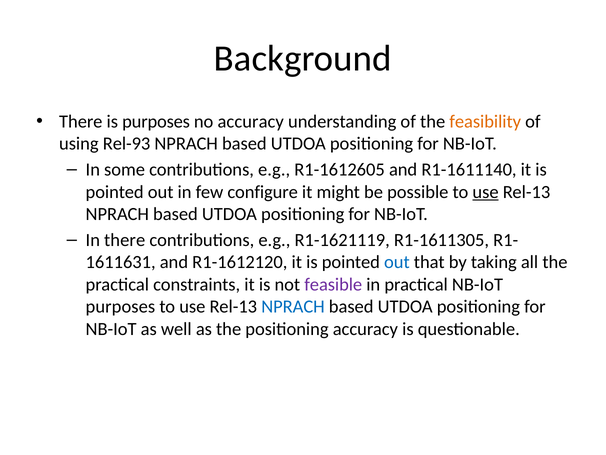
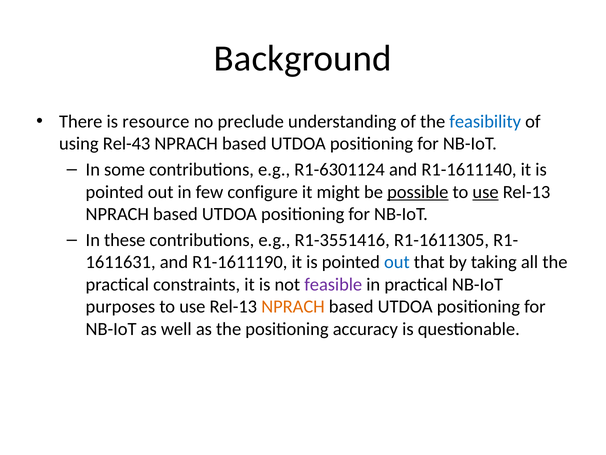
is purposes: purposes -> resource
no accuracy: accuracy -> preclude
feasibility colour: orange -> blue
Rel-93: Rel-93 -> Rel-43
R1-1612605: R1-1612605 -> R1-6301124
possible underline: none -> present
In there: there -> these
R1-1621119: R1-1621119 -> R1-3551416
R1-1612120: R1-1612120 -> R1-1611190
NPRACH at (293, 306) colour: blue -> orange
